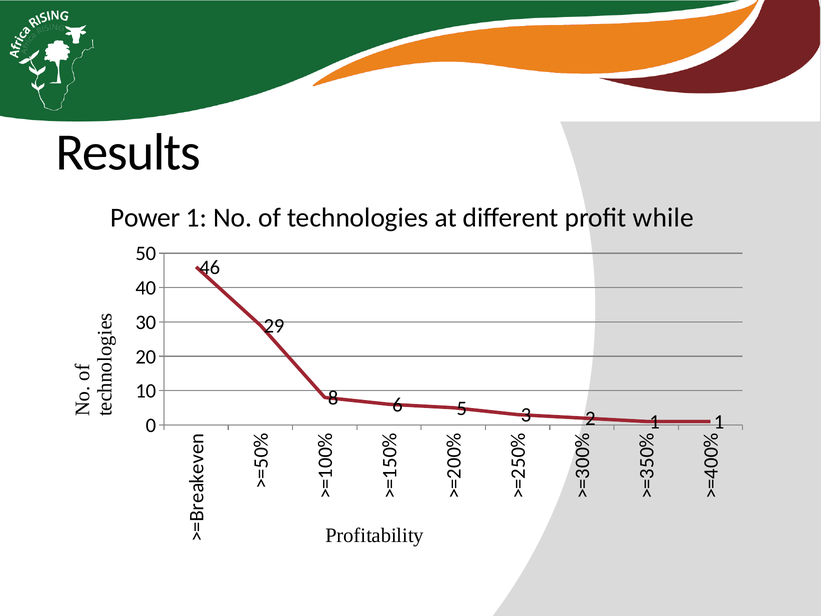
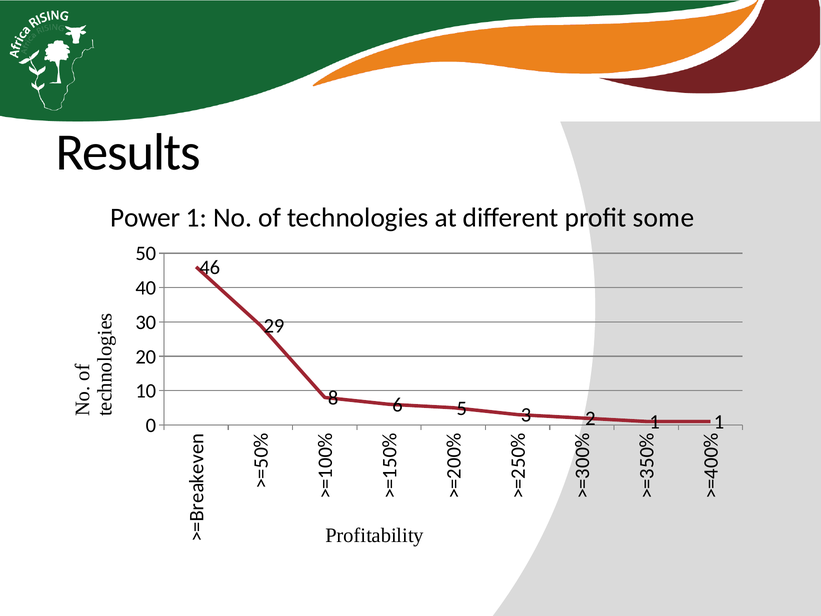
while: while -> some
